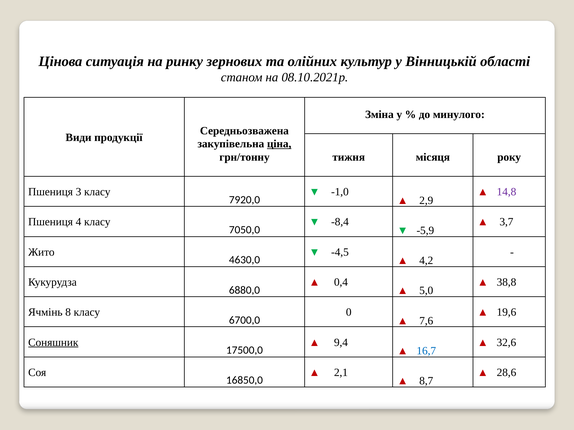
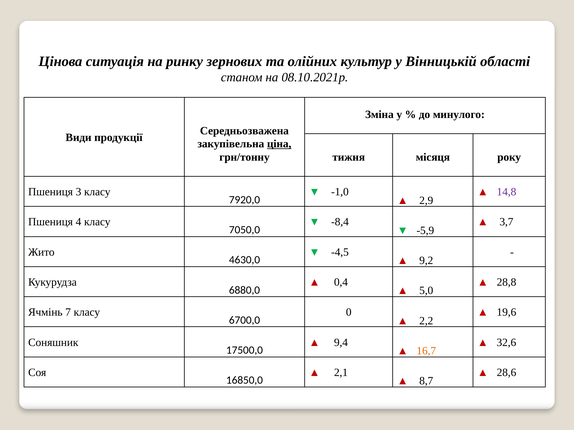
4,2: 4,2 -> 9,2
38,8: 38,8 -> 28,8
8: 8 -> 7
7,6: 7,6 -> 2,2
Соняшник underline: present -> none
16,7 colour: blue -> orange
